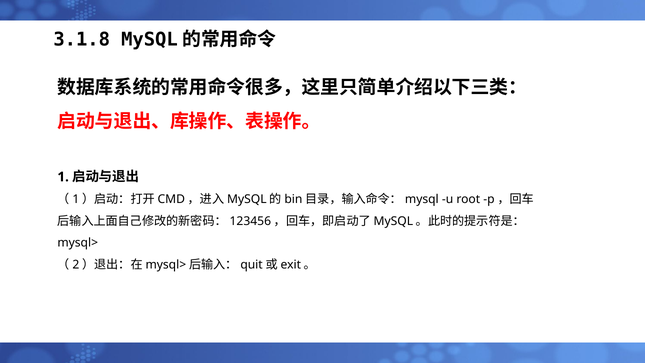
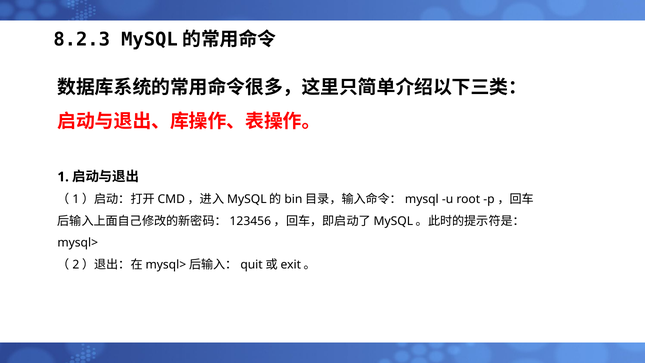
3.1.8: 3.1.8 -> 8.2.3
